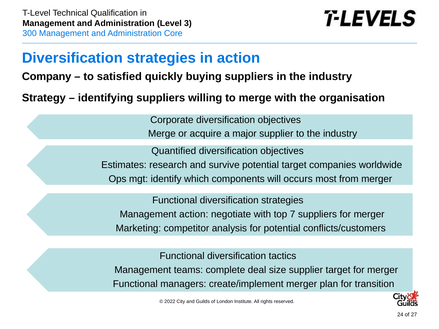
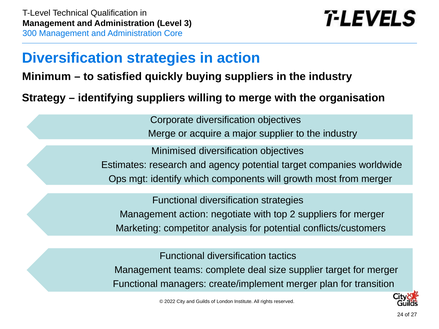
Company: Company -> Minimum
Quantified: Quantified -> Minimised
survive: survive -> agency
occurs: occurs -> growth
7: 7 -> 2
